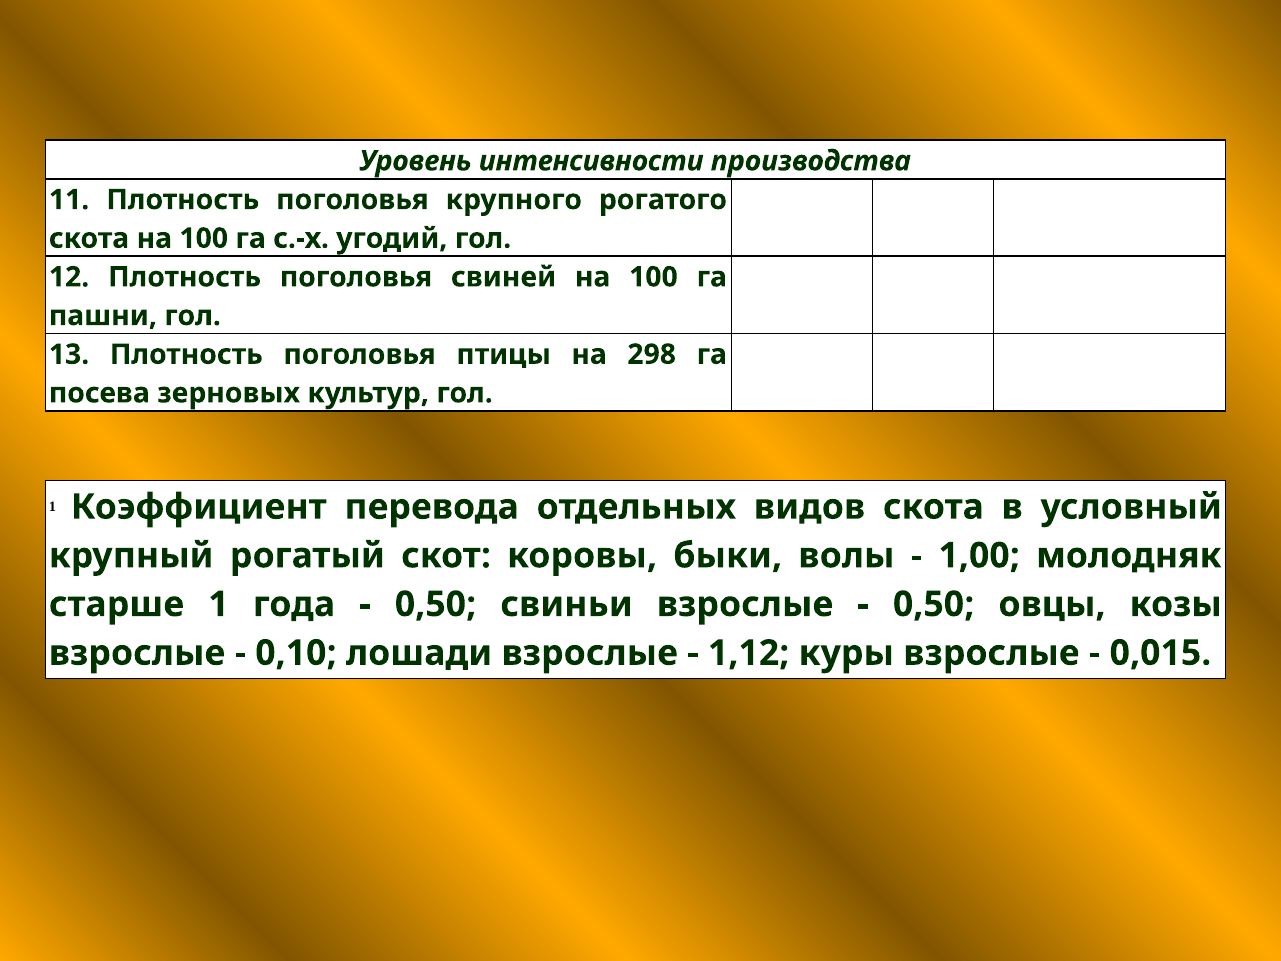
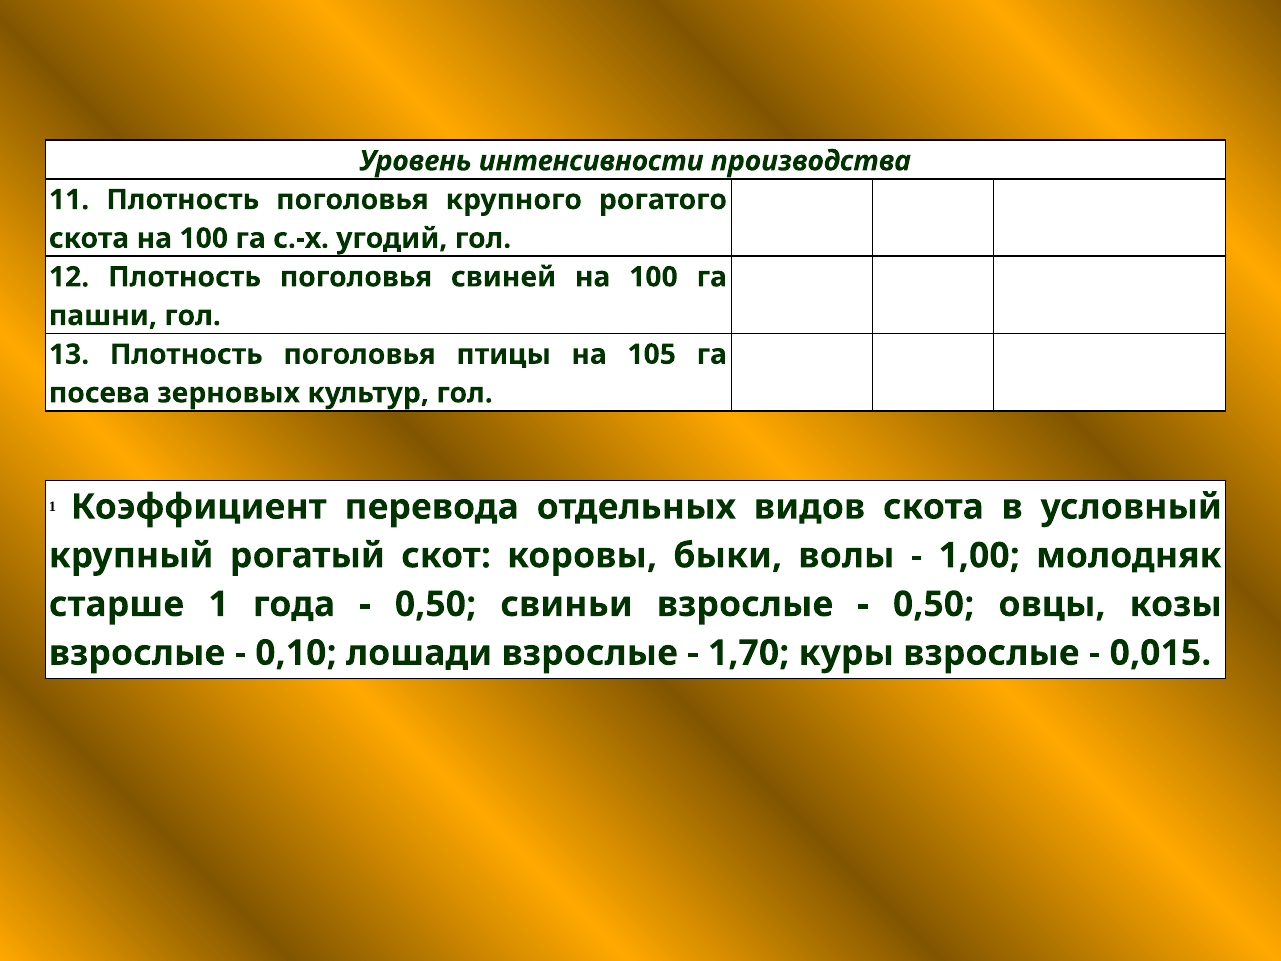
298: 298 -> 105
1,12: 1,12 -> 1,70
